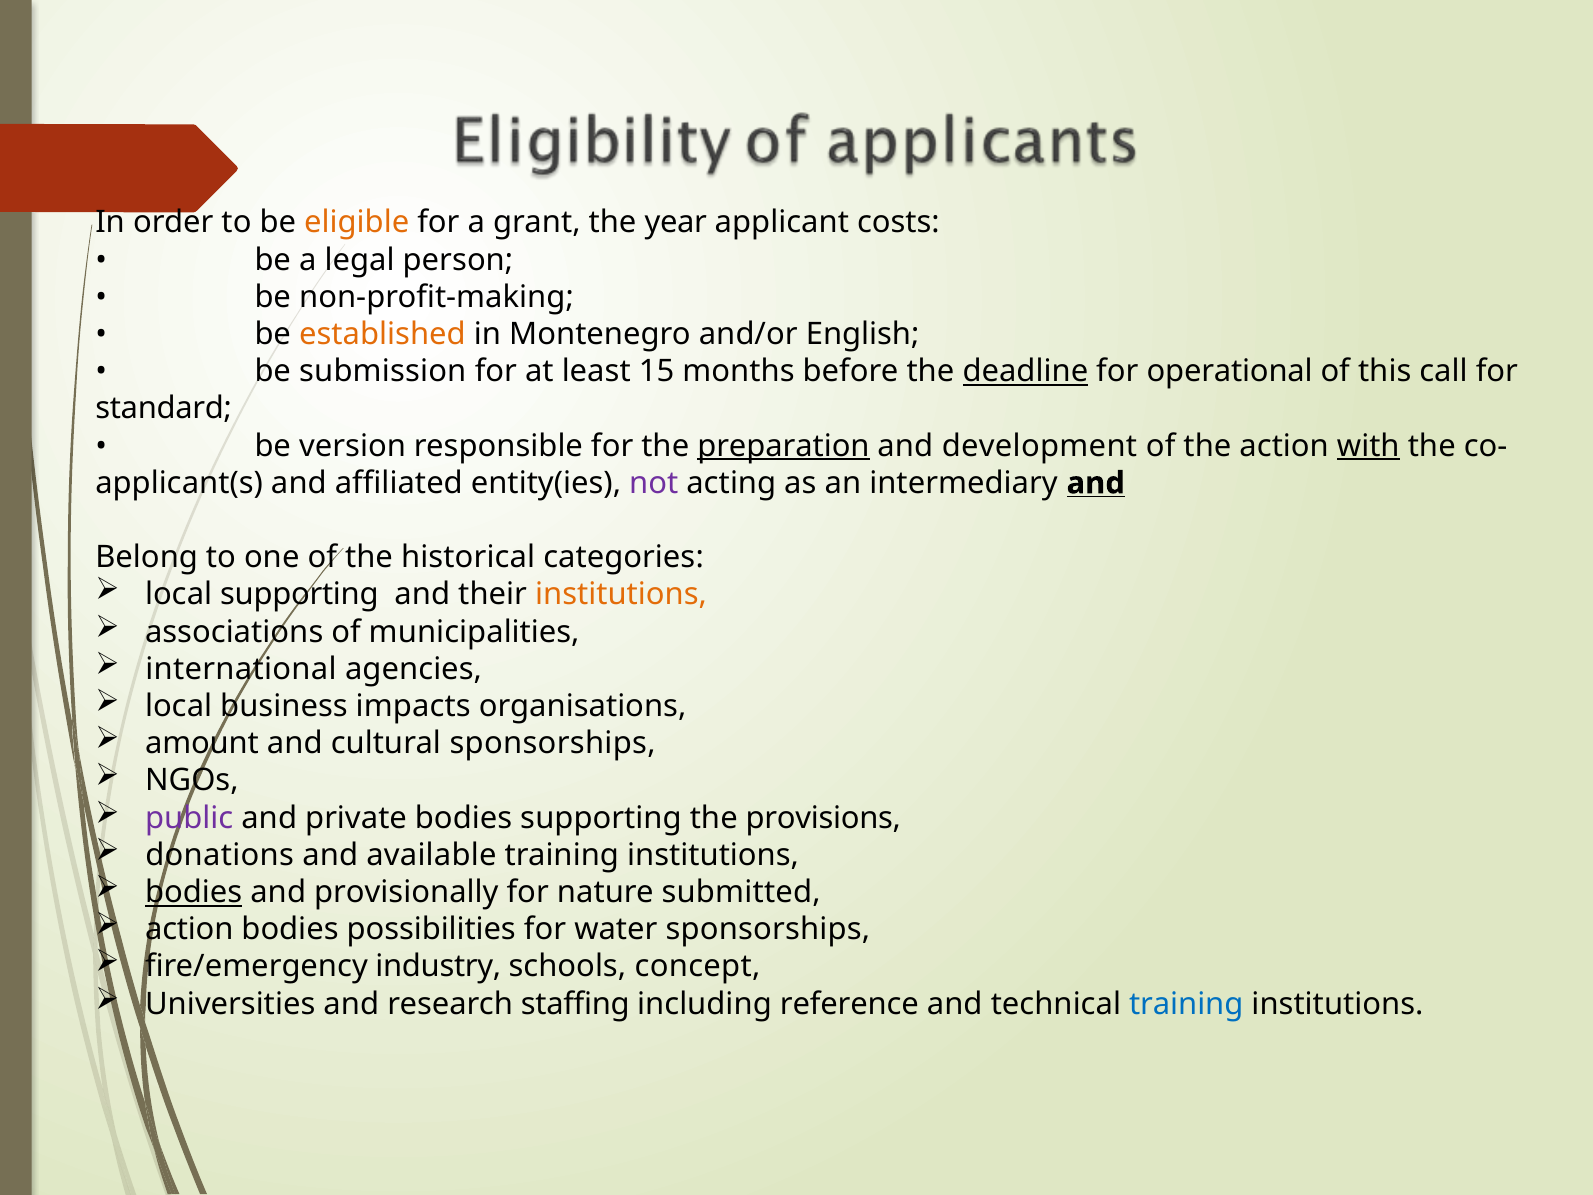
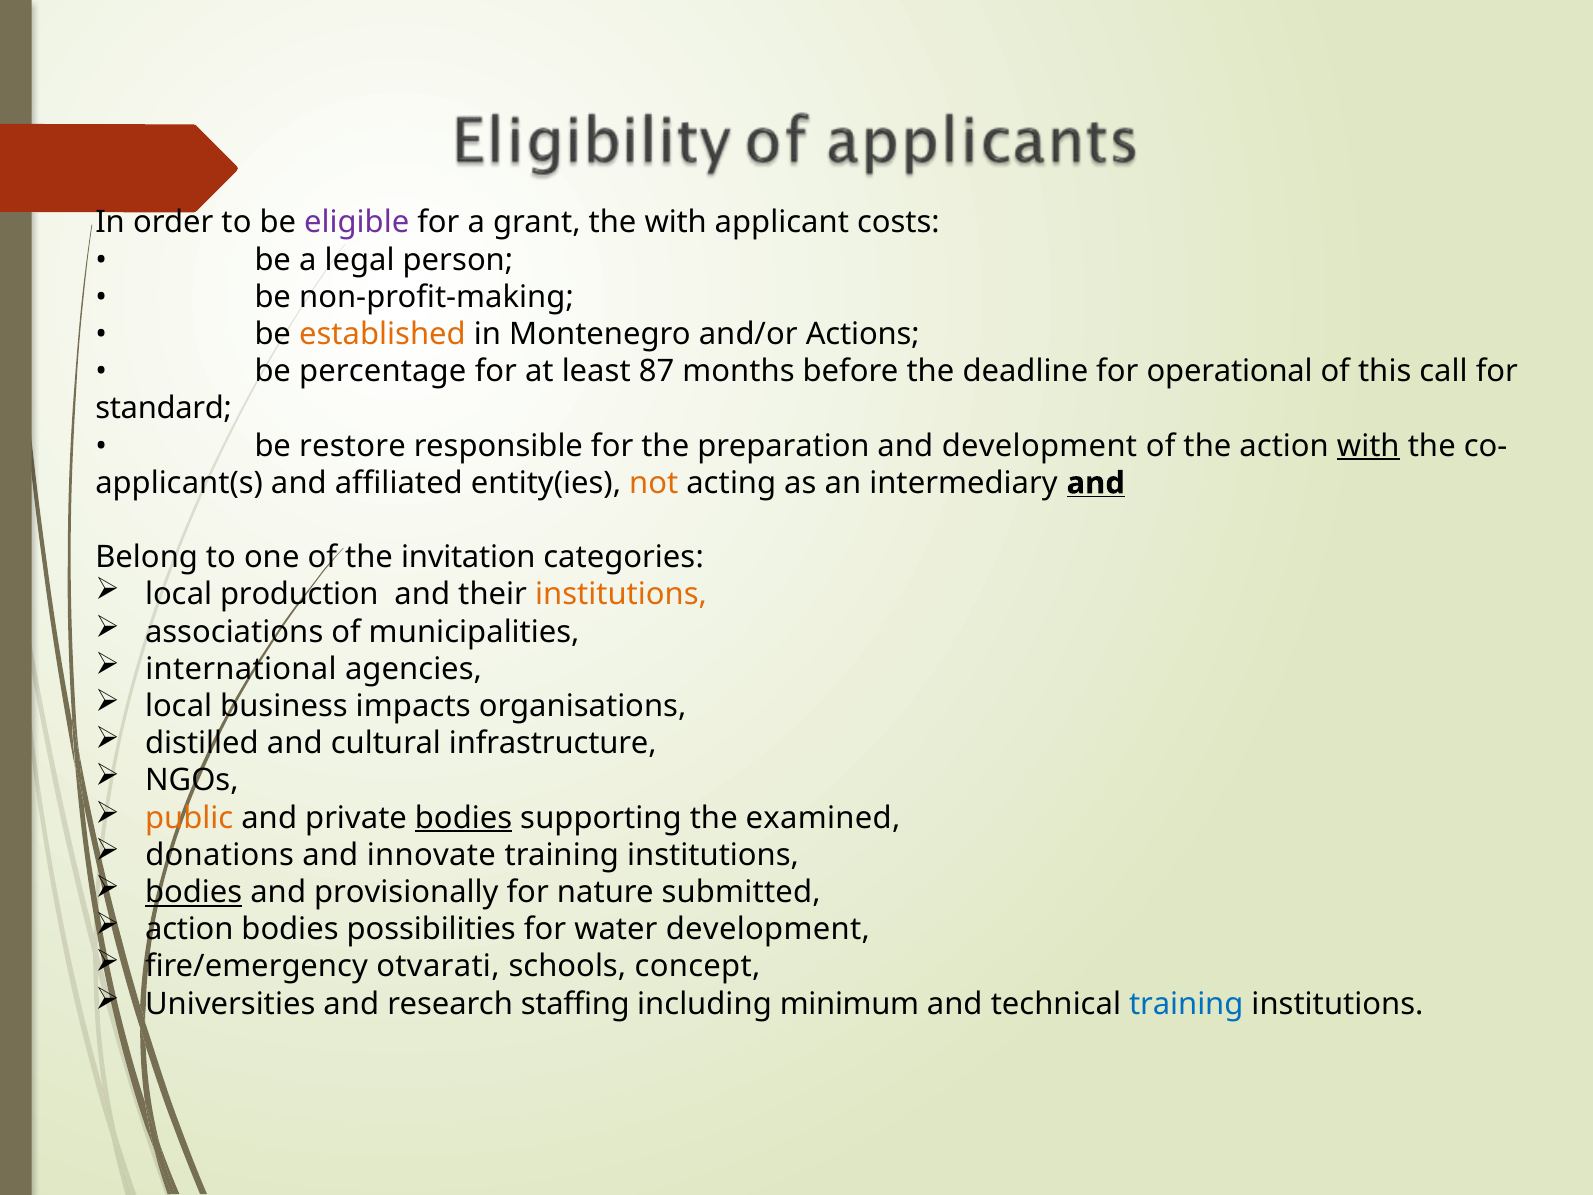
eligible colour: orange -> purple
the year: year -> with
English: English -> Actions
submission: submission -> percentage
15: 15 -> 87
deadline underline: present -> none
version: version -> restore
preparation underline: present -> none
not colour: purple -> orange
historical: historical -> invitation
local supporting: supporting -> production
amount: amount -> distilled
cultural sponsorships: sponsorships -> infrastructure
public colour: purple -> orange
bodies at (464, 818) underline: none -> present
provisions: provisions -> examined
available: available -> innovate
water sponsorships: sponsorships -> development
industry: industry -> otvarati
reference: reference -> minimum
